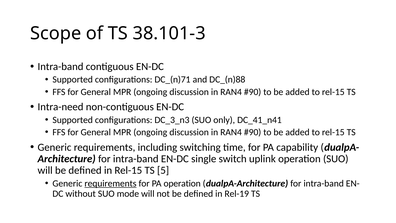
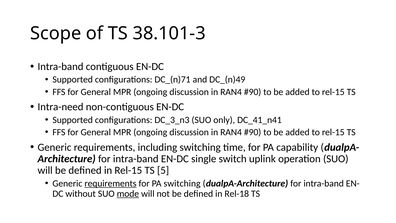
DC_(n)88: DC_(n)88 -> DC_(n)49
PA operation: operation -> switching
mode underline: none -> present
Rel-19: Rel-19 -> Rel-18
